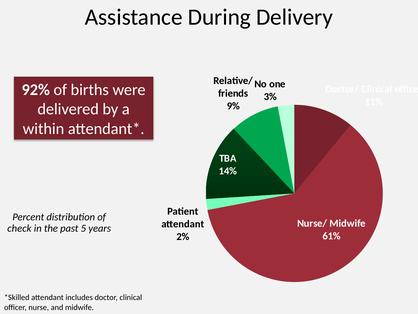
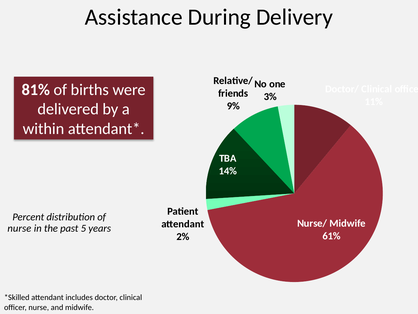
92%: 92% -> 81%
check at (19, 228): check -> nurse
